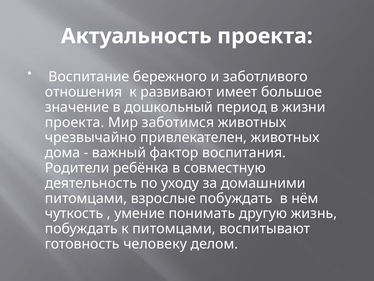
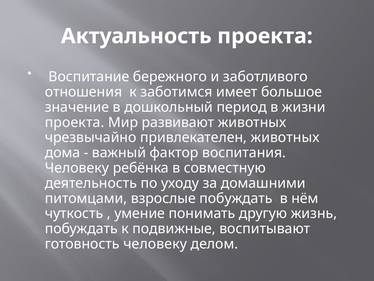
развивают: развивают -> заботимся
заботимся: заботимся -> развивают
Родители at (77, 168): Родители -> Человеку
к питомцами: питомцами -> подвижные
